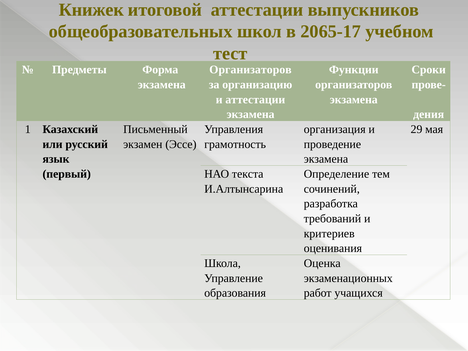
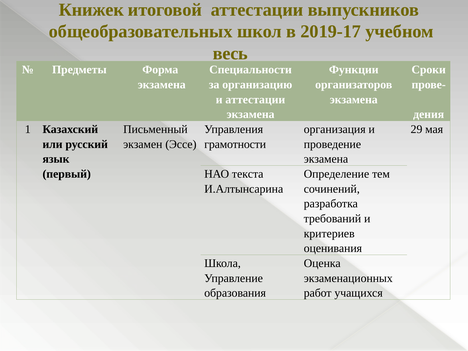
2065-17: 2065-17 -> 2019-17
тест: тест -> весь
Организаторов at (250, 70): Организаторов -> Специальности
грамотность: грамотность -> грамотности
